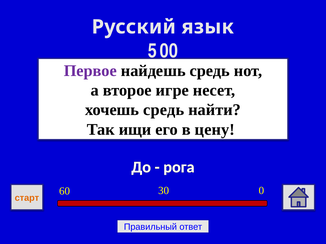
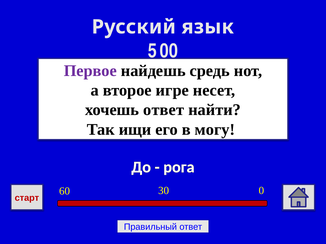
хочешь средь: средь -> ответ
цену: цену -> могу
старт colour: orange -> red
